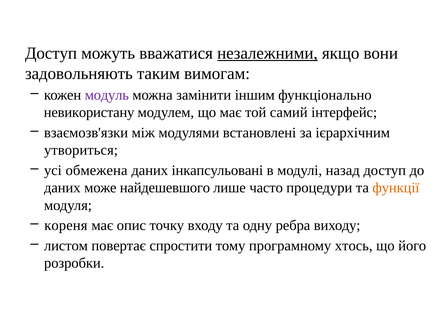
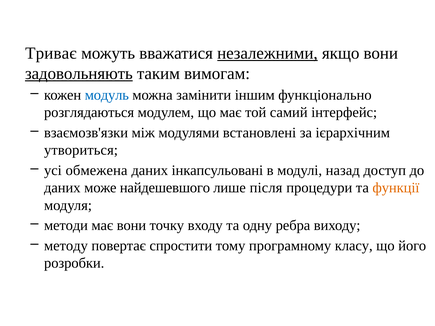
Доступ at (51, 53): Доступ -> Триває
задовольняють underline: none -> present
модуль colour: purple -> blue
невикористану: невикористану -> розглядаються
часто: часто -> після
кореня: кореня -> методи
має опис: опис -> вони
листом: листом -> методу
хтось: хтось -> класу
